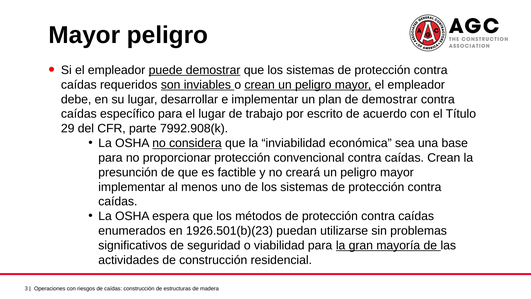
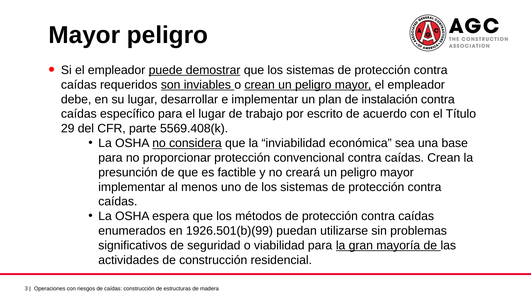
de demostrar: demostrar -> instalación
7992.908(k: 7992.908(k -> 5569.408(k
1926.501(b)(23: 1926.501(b)(23 -> 1926.501(b)(99
